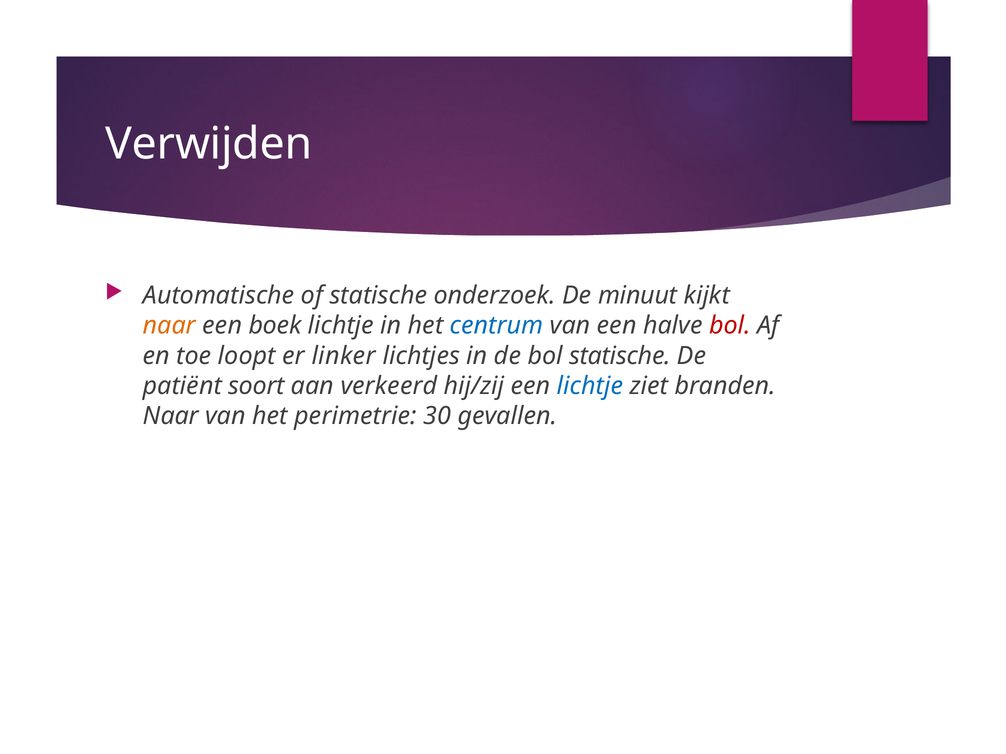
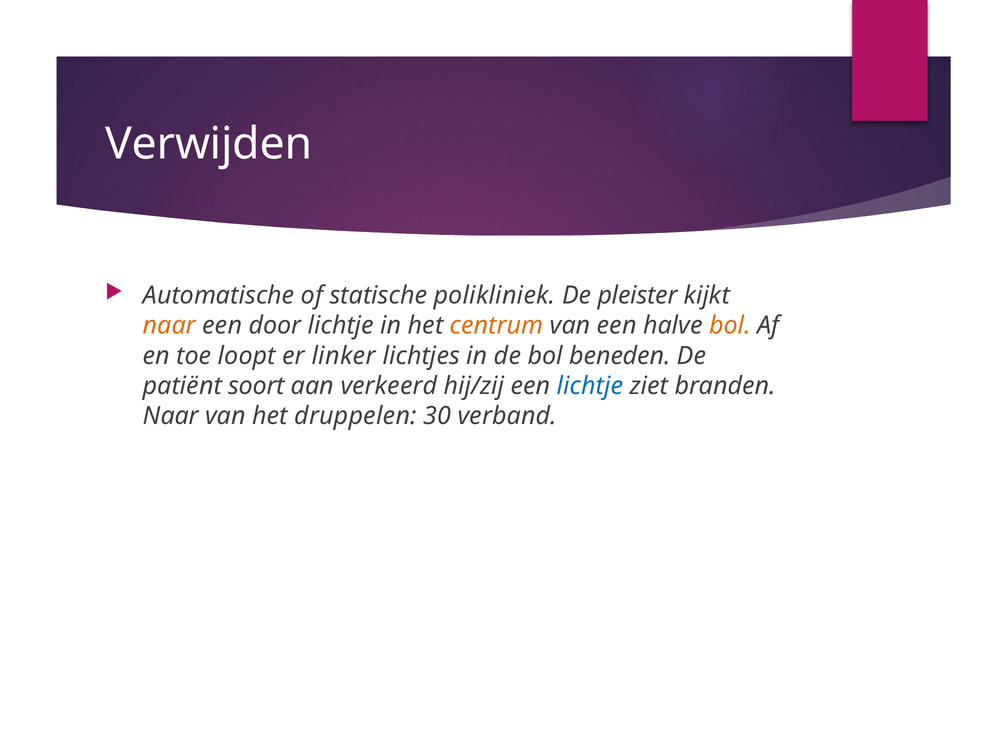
onderzoek: onderzoek -> polikliniek
minuut: minuut -> pleister
boek: boek -> door
centrum colour: blue -> orange
bol at (730, 326) colour: red -> orange
bol statische: statische -> beneden
perimetrie: perimetrie -> druppelen
gevallen: gevallen -> verband
